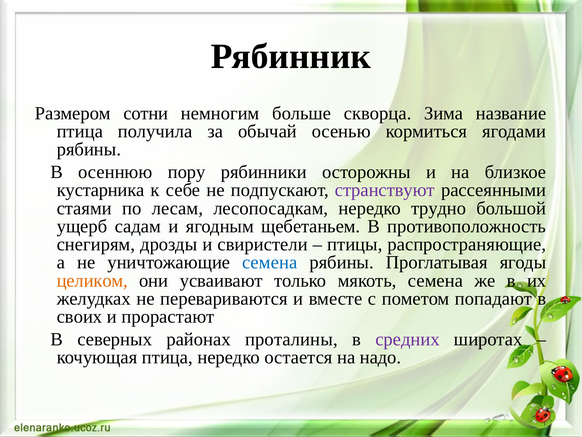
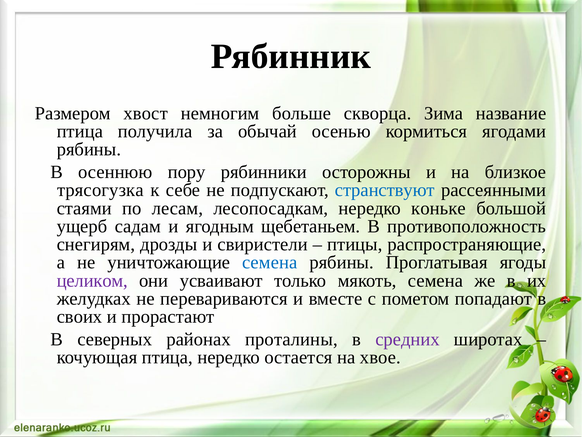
сотни: сотни -> хвост
кустарника: кустарника -> трясогузка
странствуют colour: purple -> blue
трудно: трудно -> коньке
целиком colour: orange -> purple
надо: надо -> хвое
